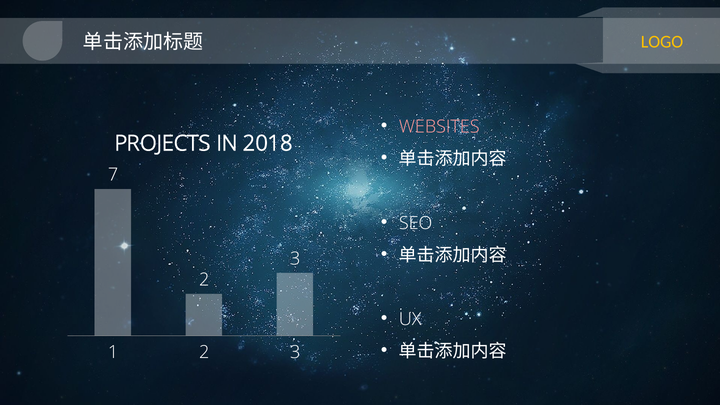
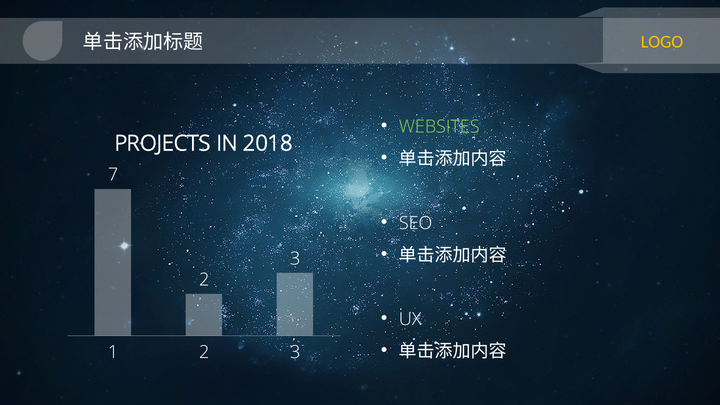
WEBSITES colour: pink -> light green
